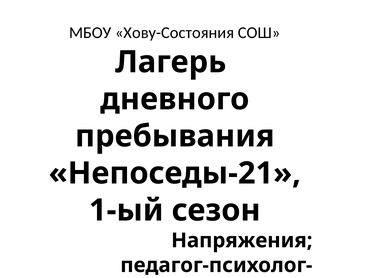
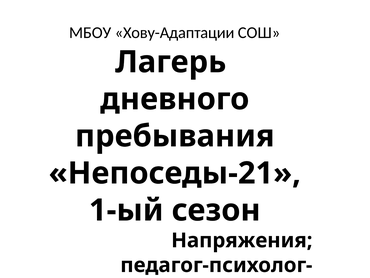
Хову-Состояния: Хову-Состояния -> Хову-Адаптации
